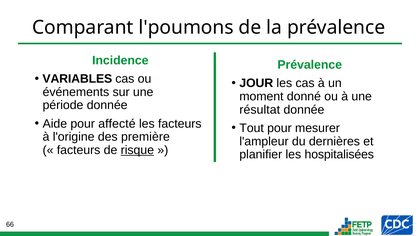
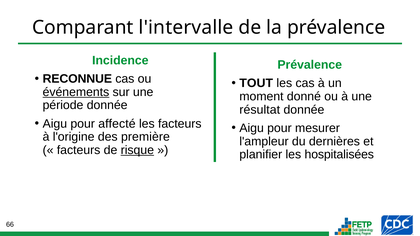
l'poumons: l'poumons -> l'intervalle
VARIABLES: VARIABLES -> RECONNUE
JOUR: JOUR -> TOUT
événements underline: none -> present
Aide at (55, 124): Aide -> Aigu
Tout at (252, 128): Tout -> Aigu
